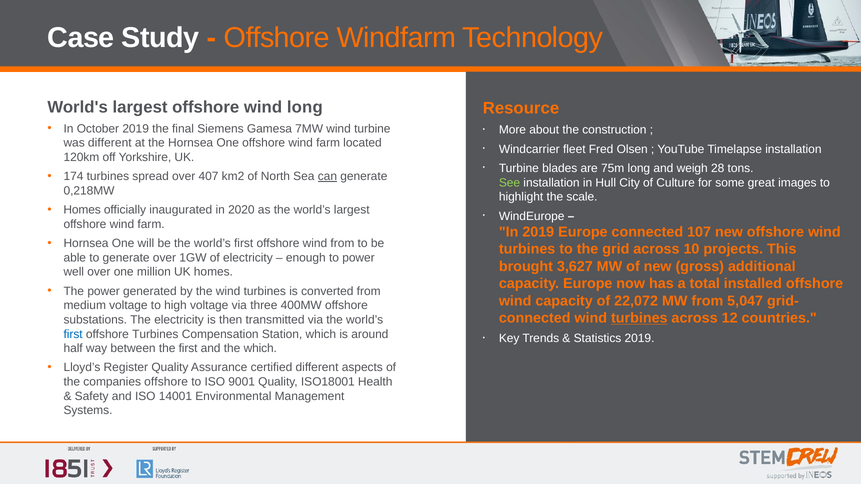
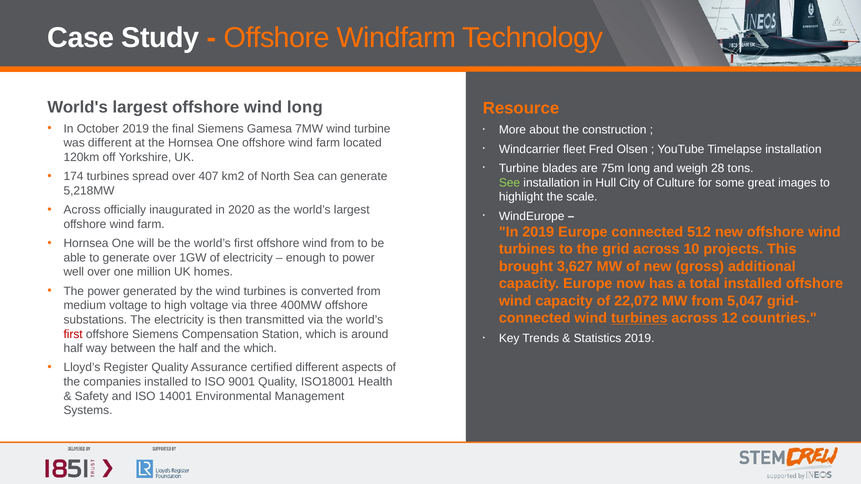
can underline: present -> none
0,218MW: 0,218MW -> 5,218MW
Homes at (82, 210): Homes -> Across
107: 107 -> 512
first at (73, 334) colour: blue -> red
offshore Turbines: Turbines -> Siemens
the first: first -> half
companies offshore: offshore -> installed
